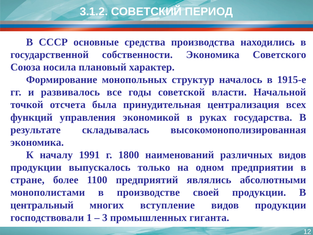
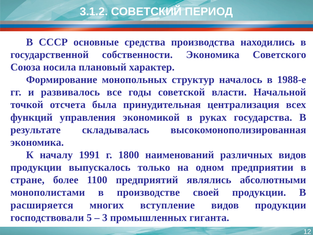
1915-е: 1915-е -> 1988-е
центральный: центральный -> расширяется
1: 1 -> 5
